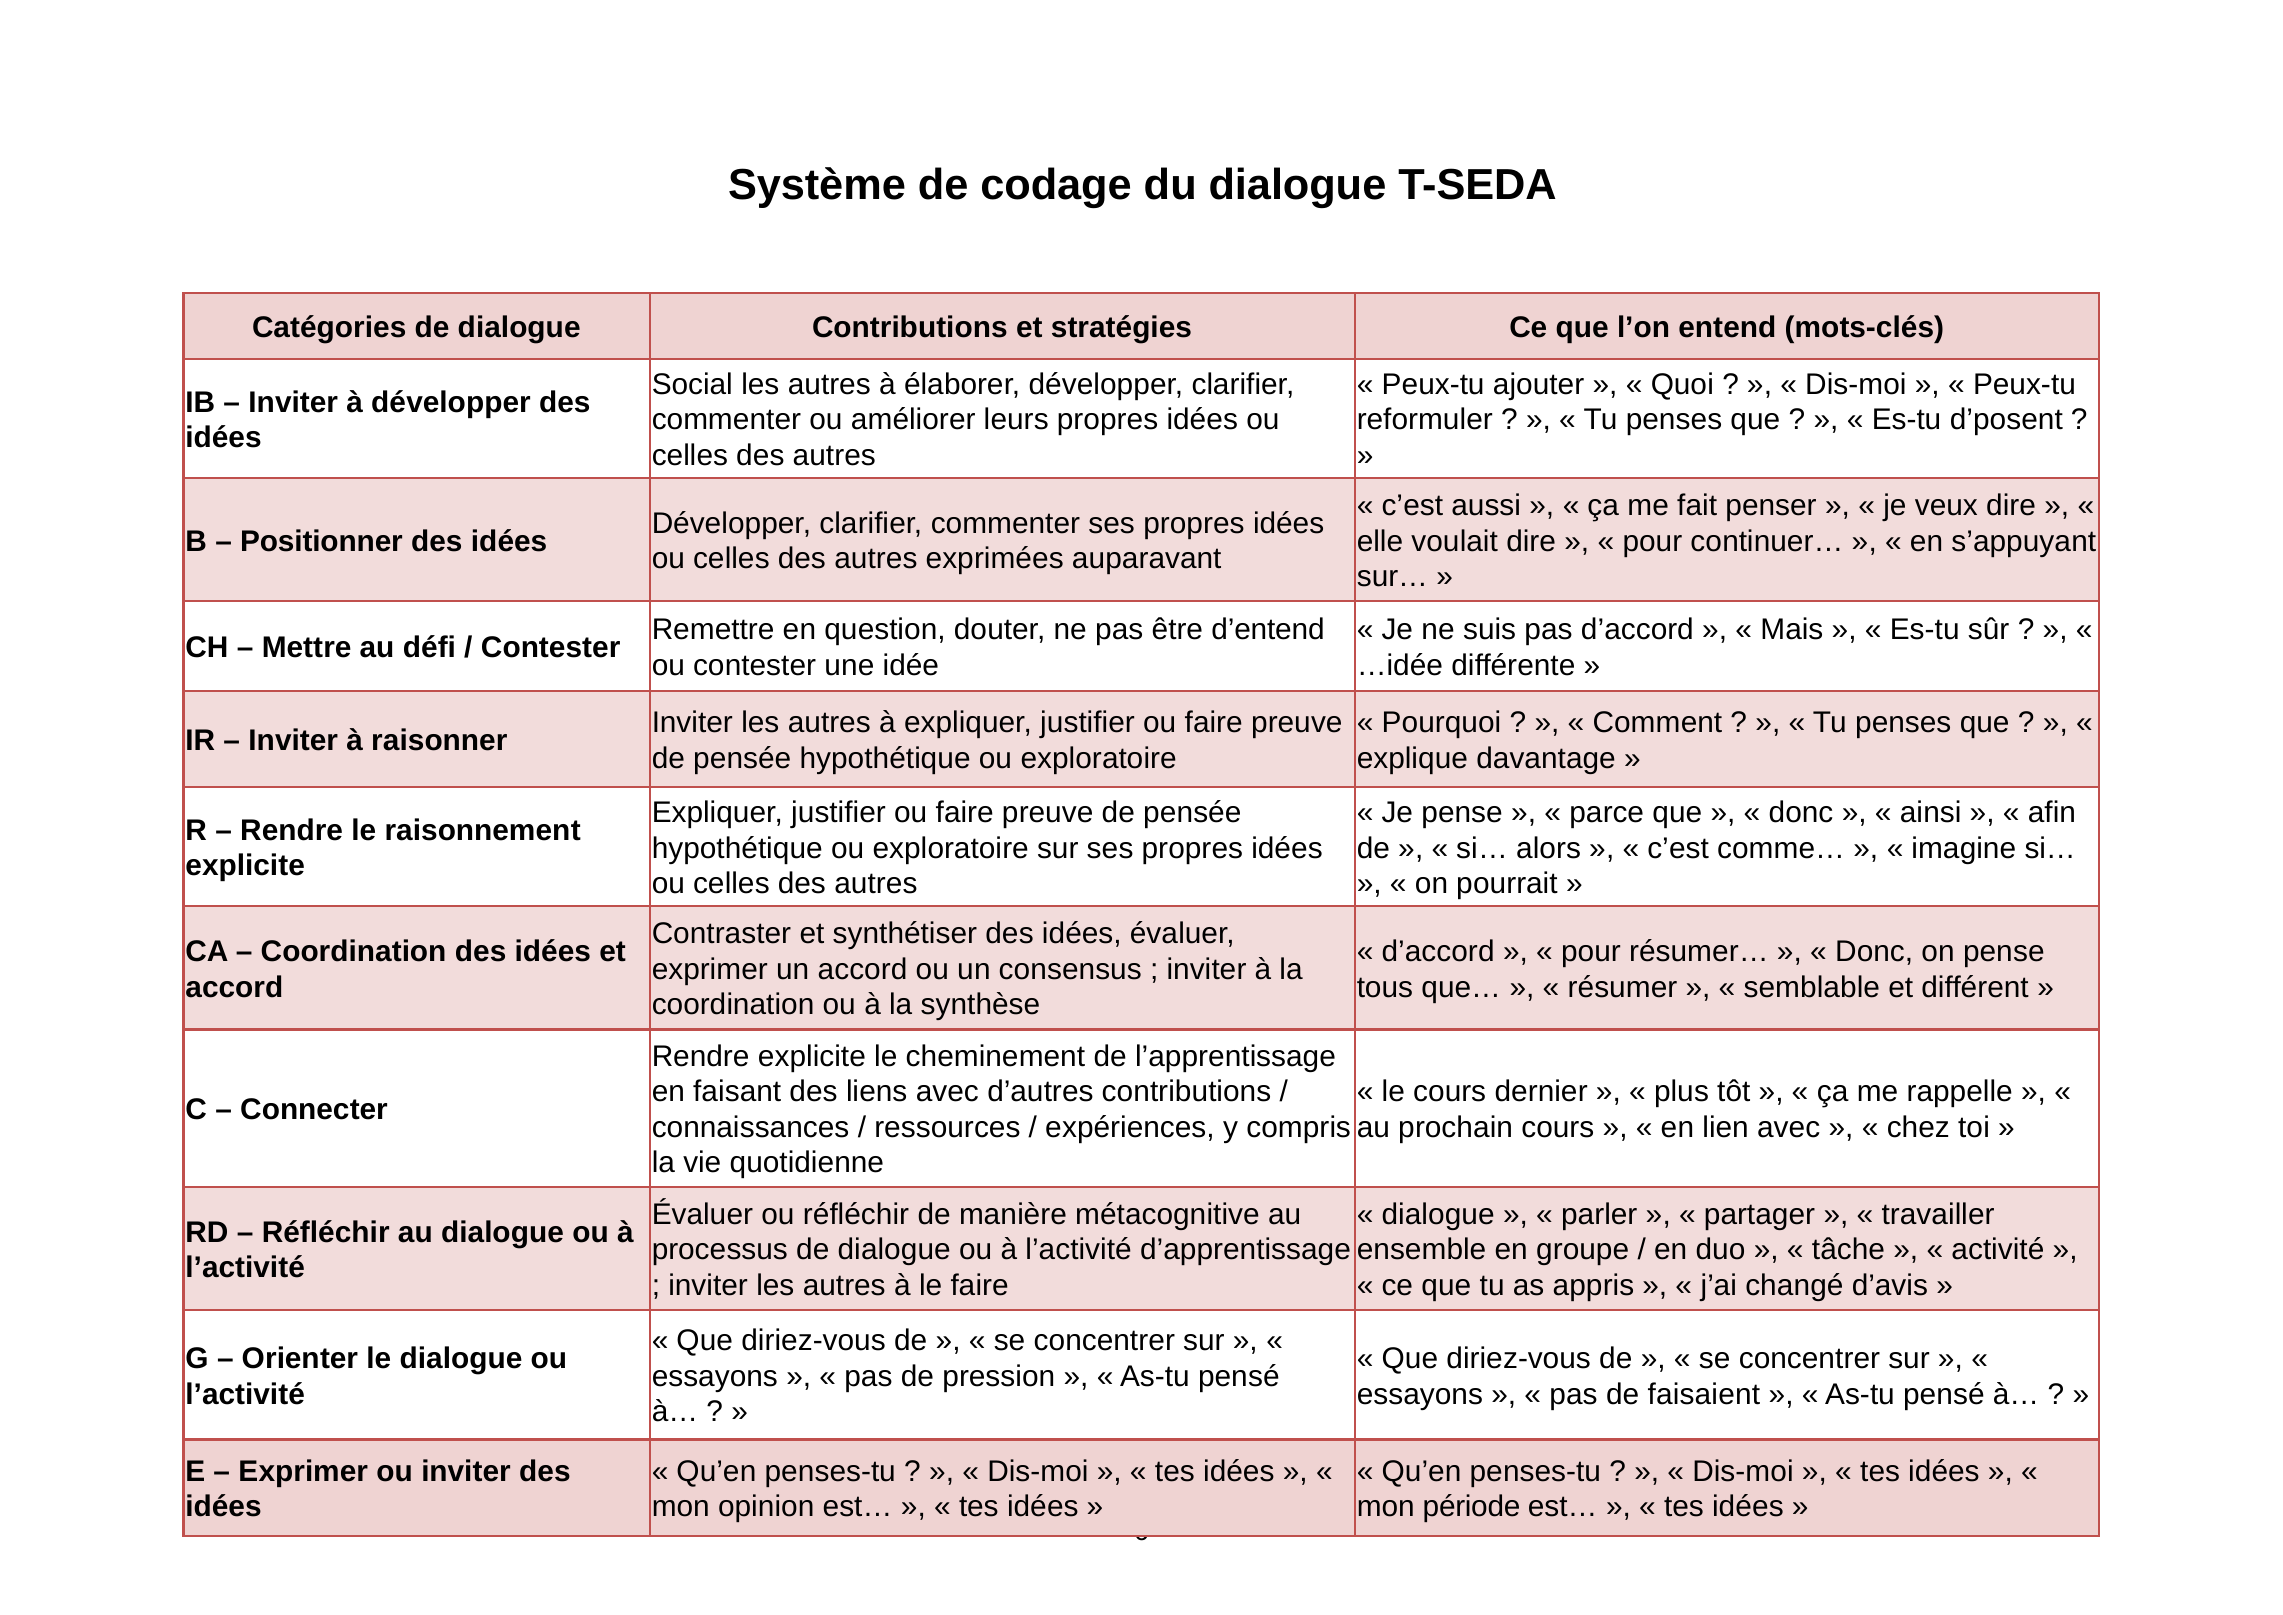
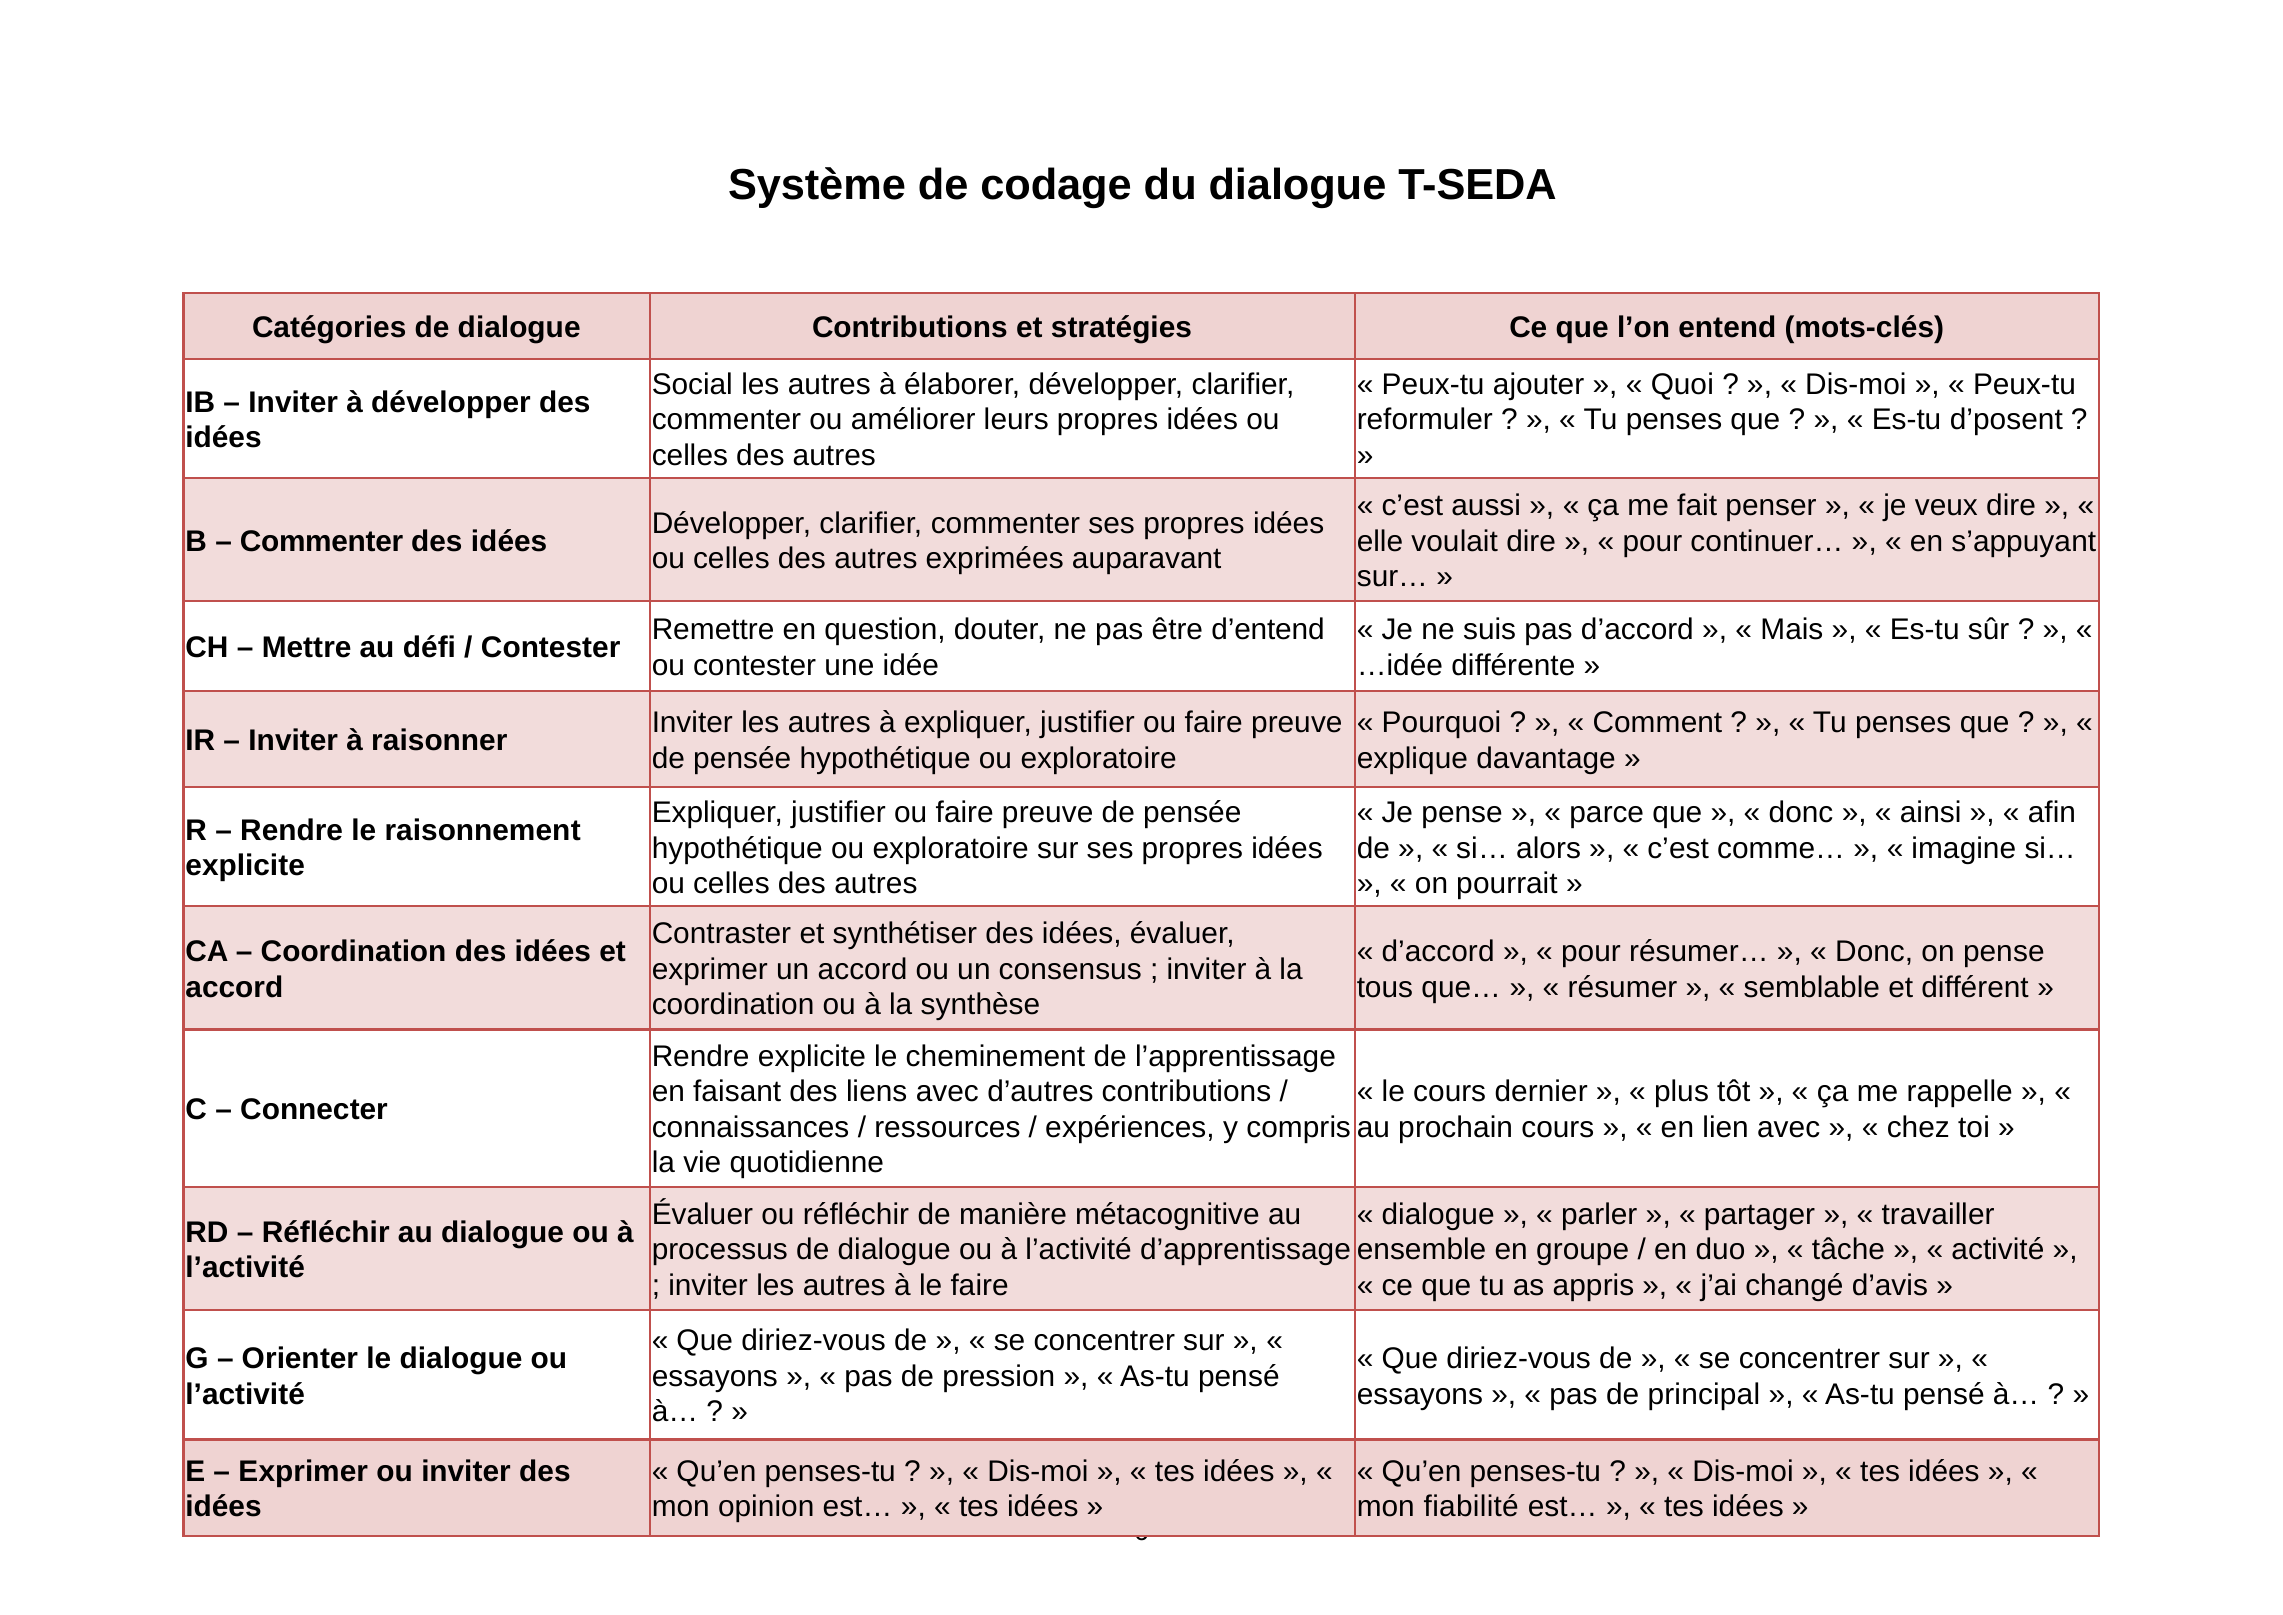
Positionner at (321, 541): Positionner -> Commenter
faisaient: faisaient -> principal
période: période -> fiabilité
